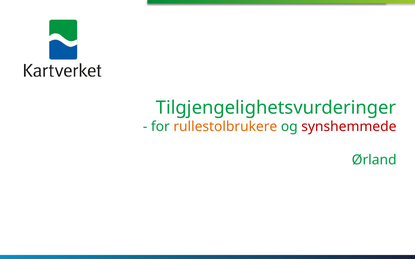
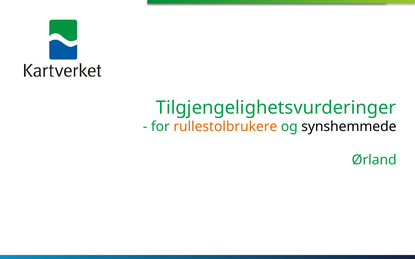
synshemmede colour: red -> black
